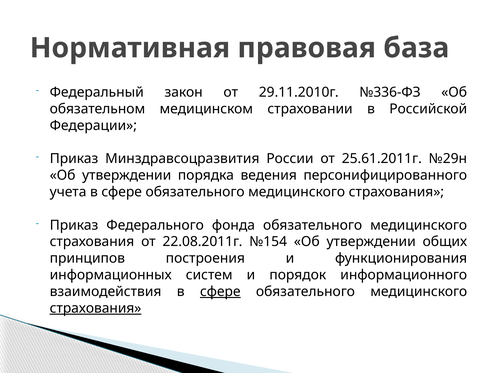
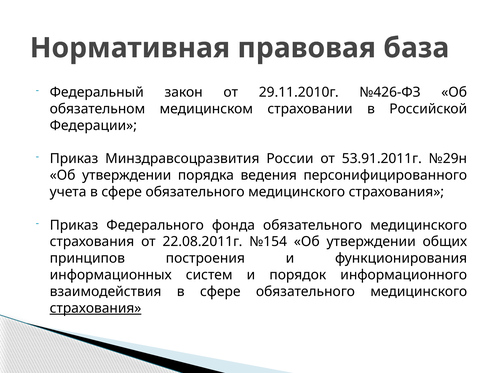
№336-ФЗ: №336-ФЗ -> №426-ФЗ
25.61.2011г: 25.61.2011г -> 53.91.2011г
сфере at (220, 291) underline: present -> none
